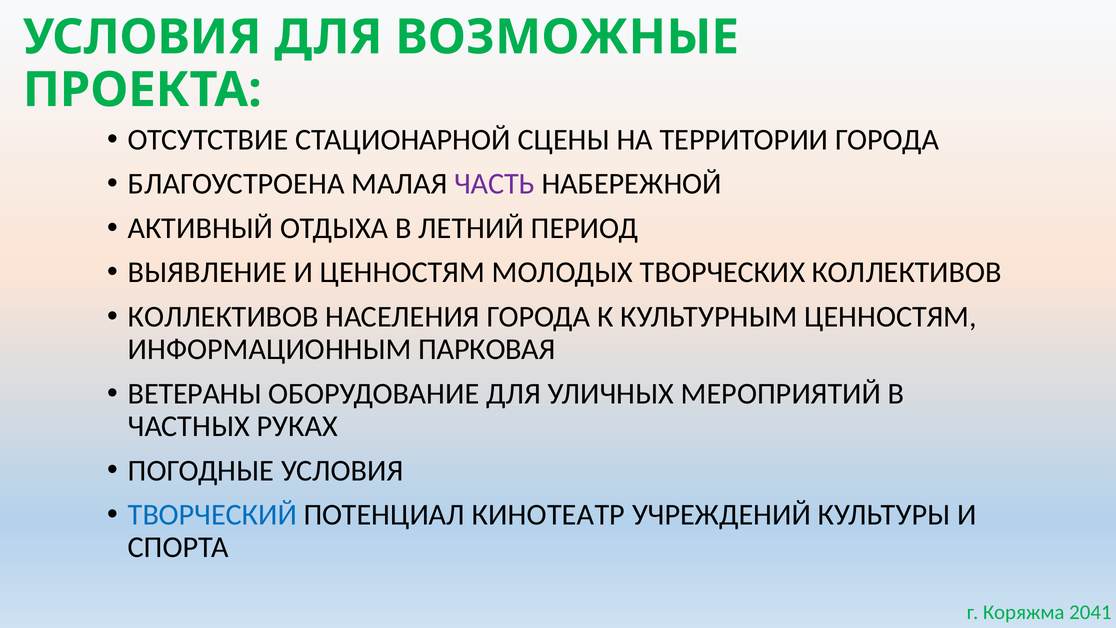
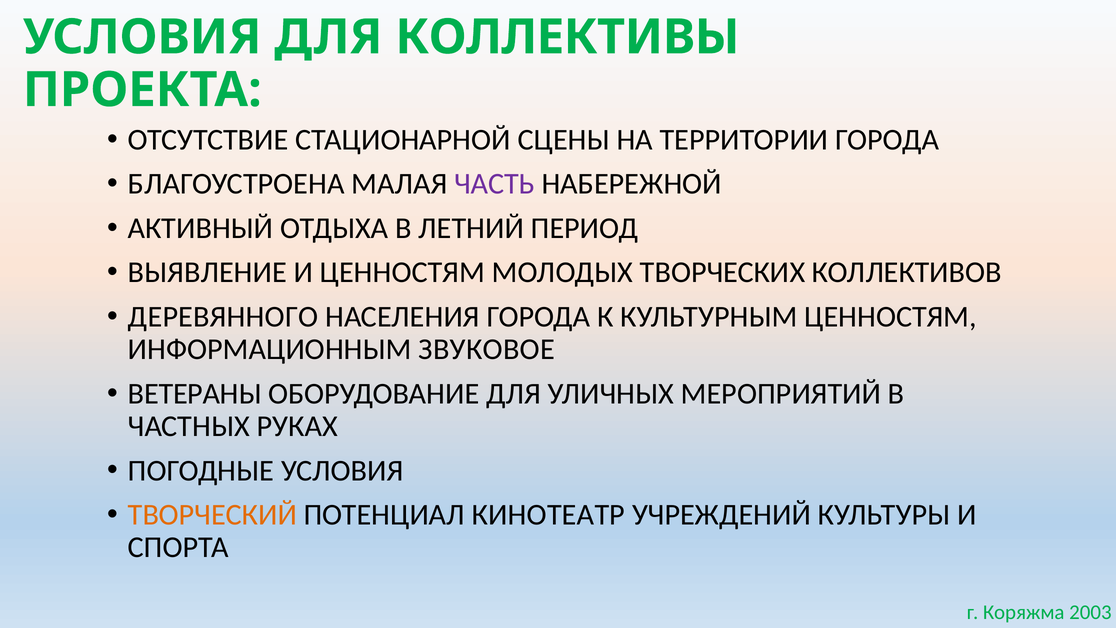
ВОЗМОЖНЫЕ: ВОЗМОЖНЫЕ -> КОЛЛЕКТИВЫ
КОЛЛЕКТИВОВ at (223, 317): КОЛЛЕКТИВОВ -> ДЕРЕВЯННОГО
ПАРКОВАЯ: ПАРКОВАЯ -> ЗВУКОВОЕ
ТВОРЧЕСКИЙ colour: blue -> orange
2041: 2041 -> 2003
